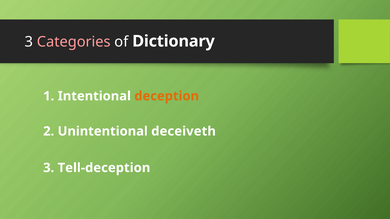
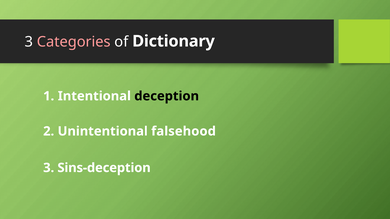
deception colour: orange -> black
deceiveth: deceiveth -> falsehood
Tell-deception: Tell-deception -> Sins-deception
